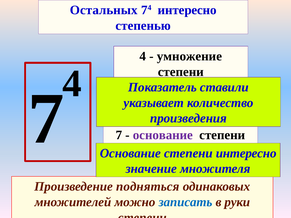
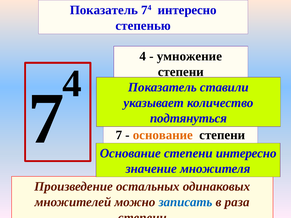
Остальных at (104, 10): Остальных -> Показатель
произведения: произведения -> подтянуться
основание at (163, 135) colour: purple -> orange
подняться: подняться -> остальных
руки: руки -> раза
